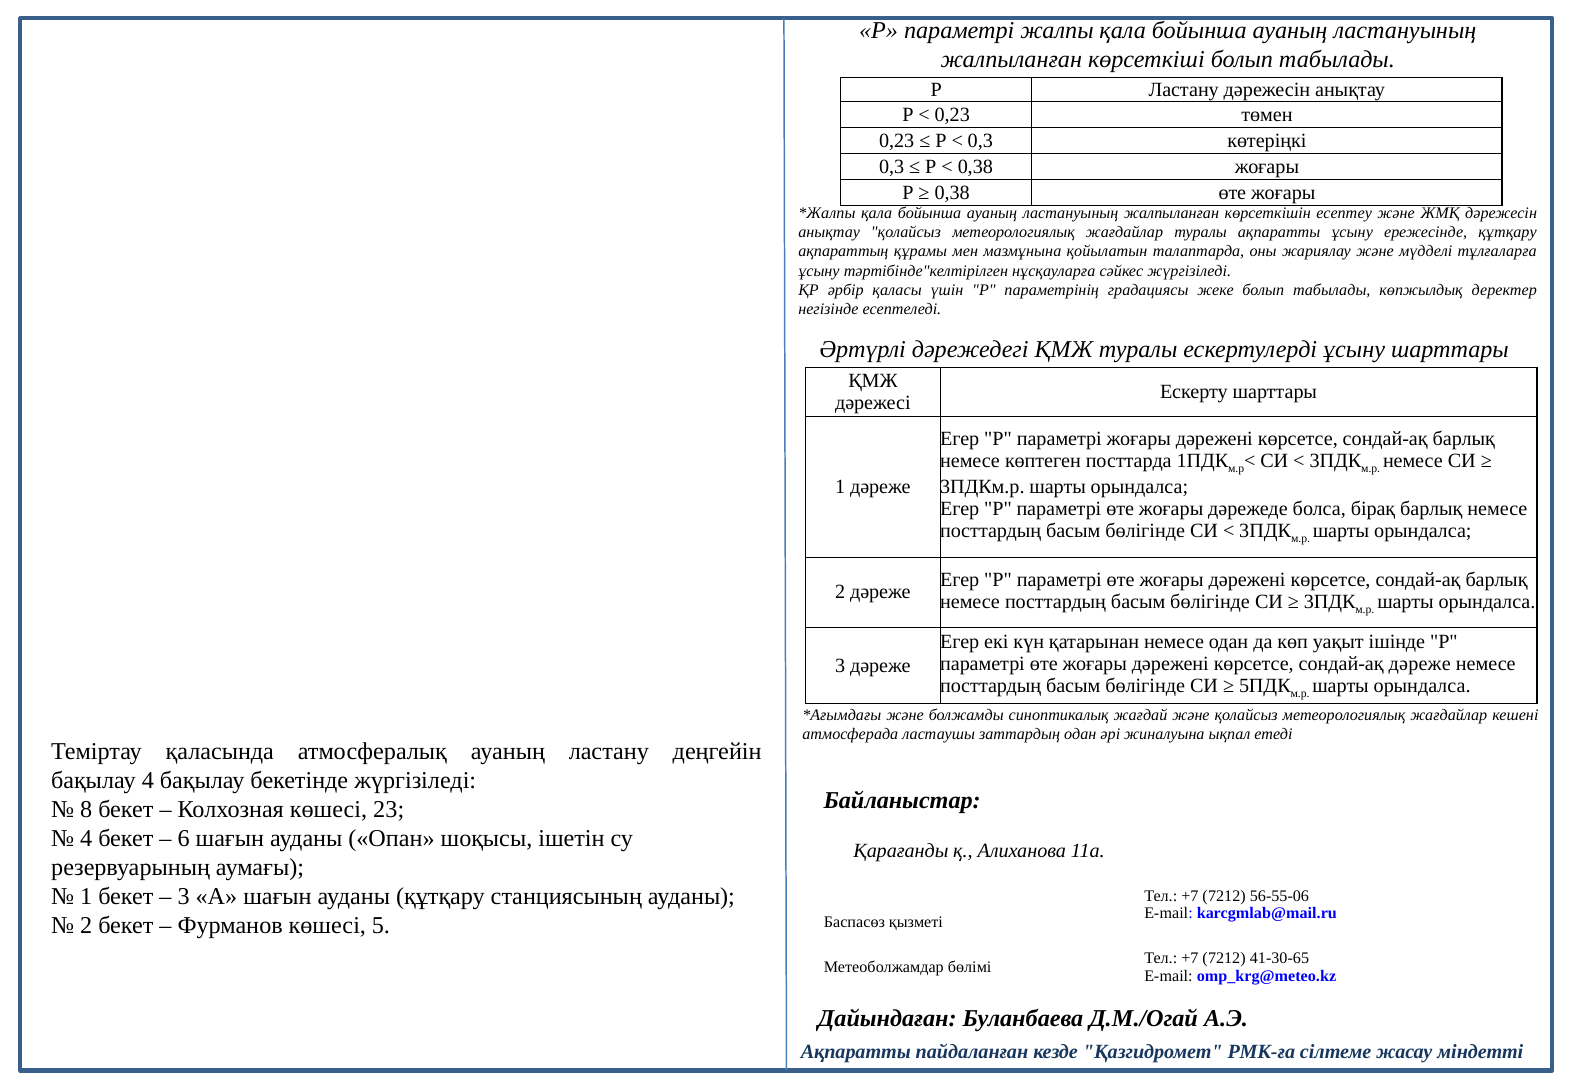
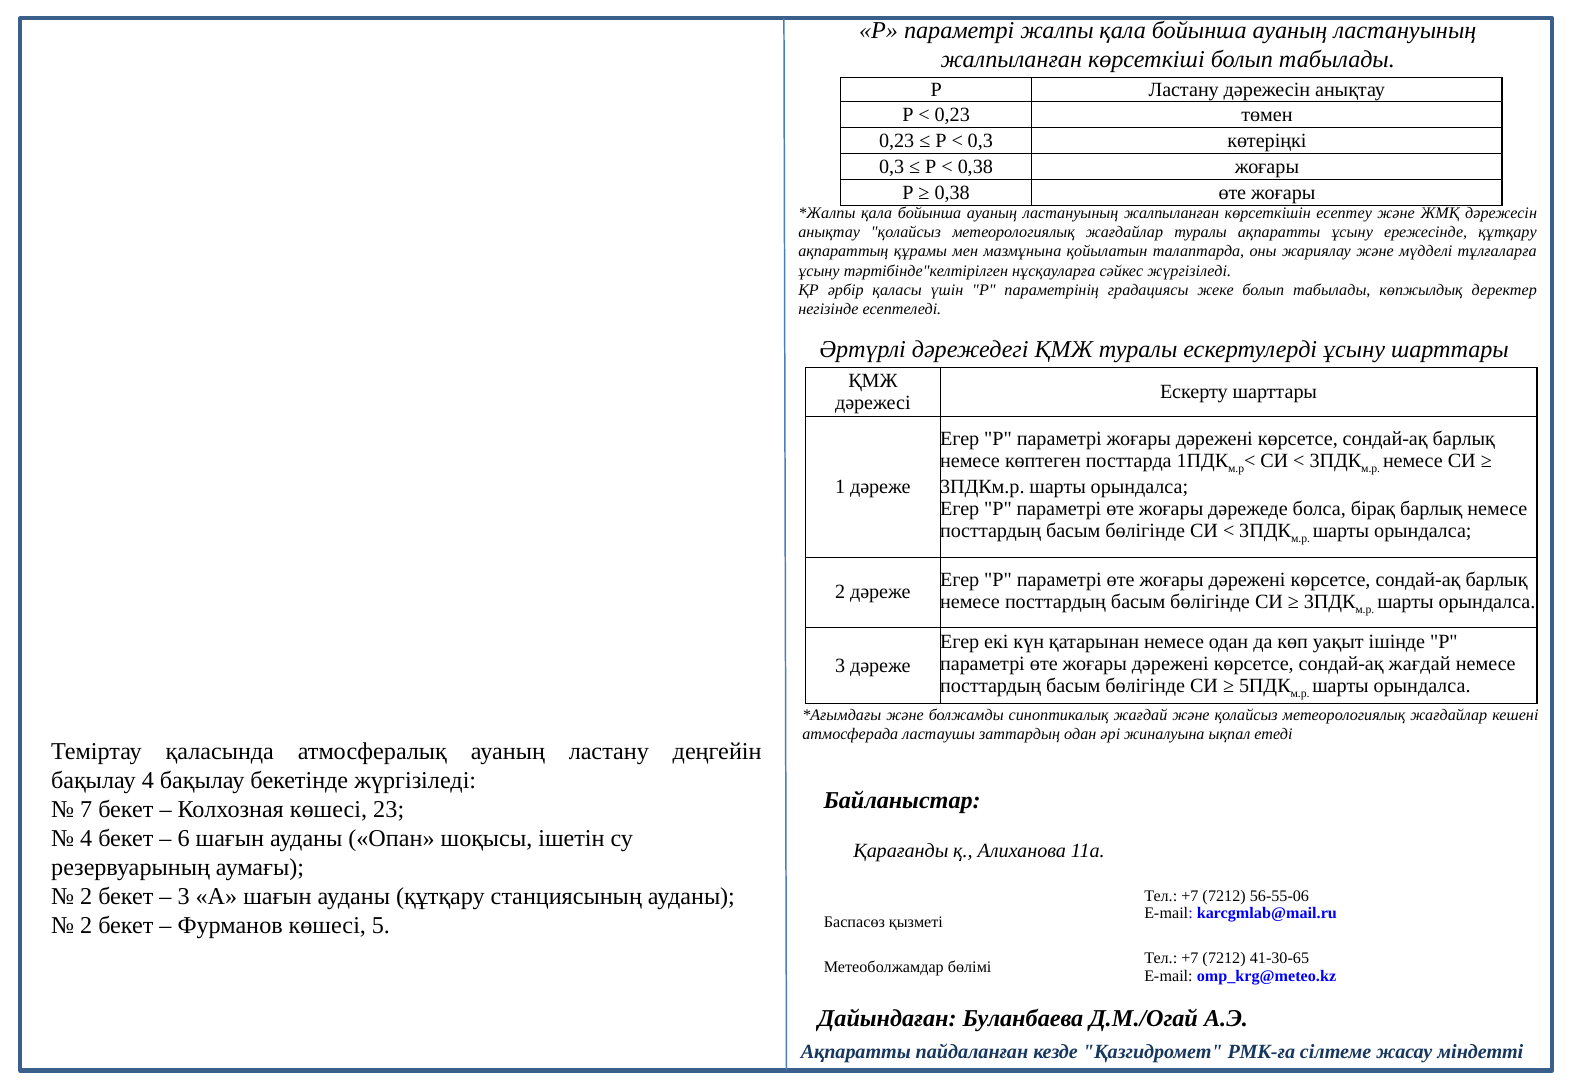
сондай-ақ дәреже: дәреже -> жағдай
8: 8 -> 7
1 at (86, 897): 1 -> 2
